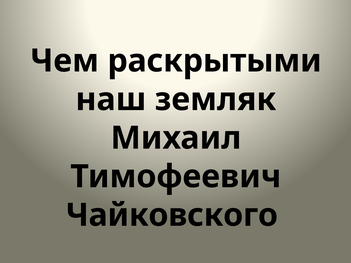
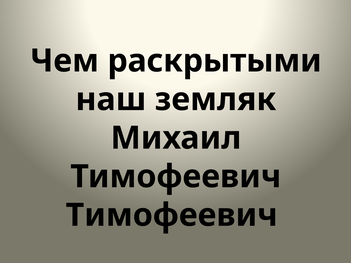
Чайковского at (172, 215): Чайковского -> Тимофеевич
